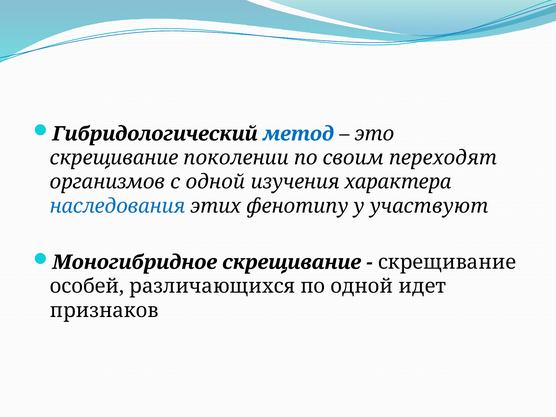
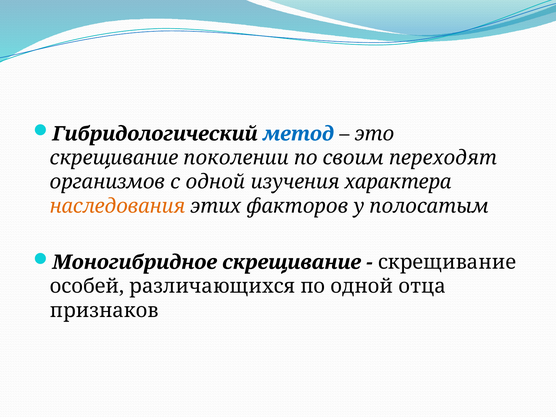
наследования colour: blue -> orange
фенотипу: фенотипу -> факторов
участвуют: участвуют -> полосатым
идет: идет -> отца
